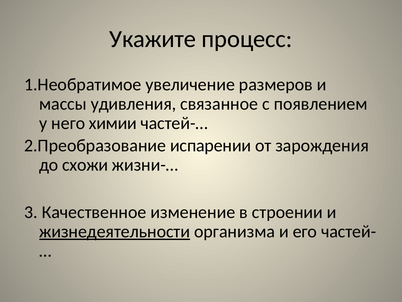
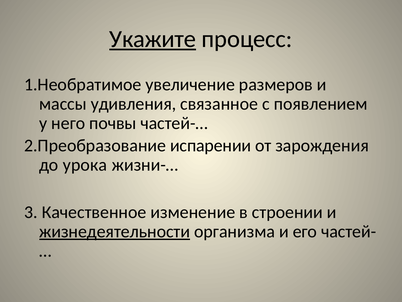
Укажите underline: none -> present
химии: химии -> почвы
схожи: схожи -> урока
